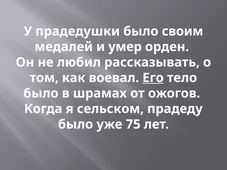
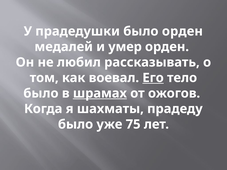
было своим: своим -> орден
шрамах underline: none -> present
сельском: сельском -> шахматы
